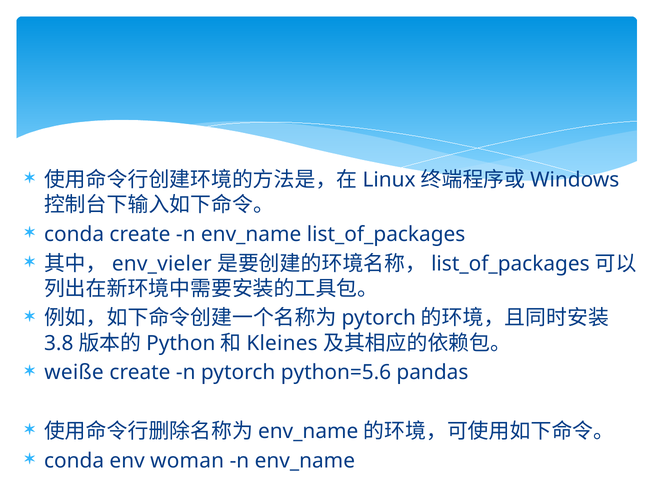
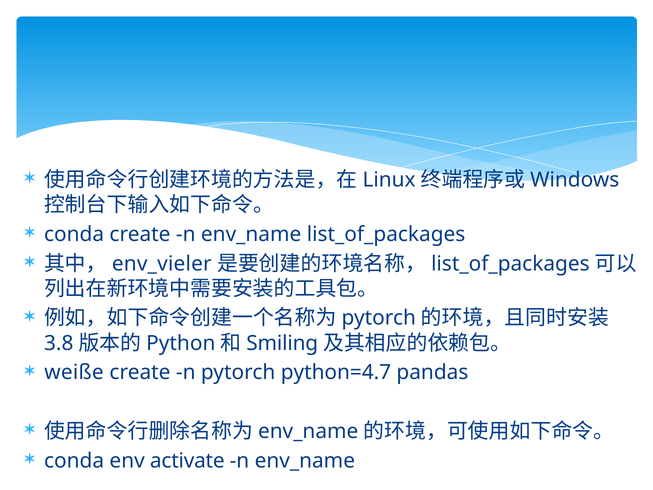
Kleines: Kleines -> Smiling
python=5.6: python=5.6 -> python=4.7
woman: woman -> activate
